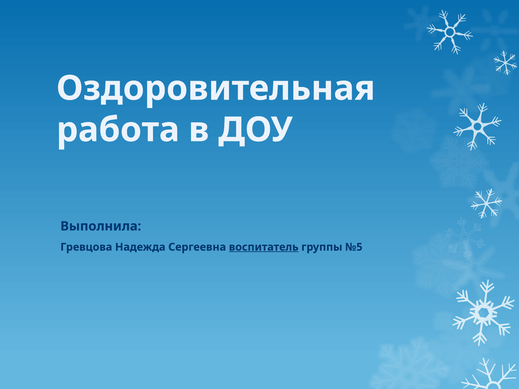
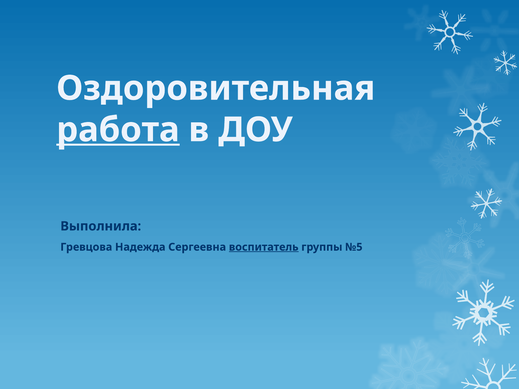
работа underline: none -> present
